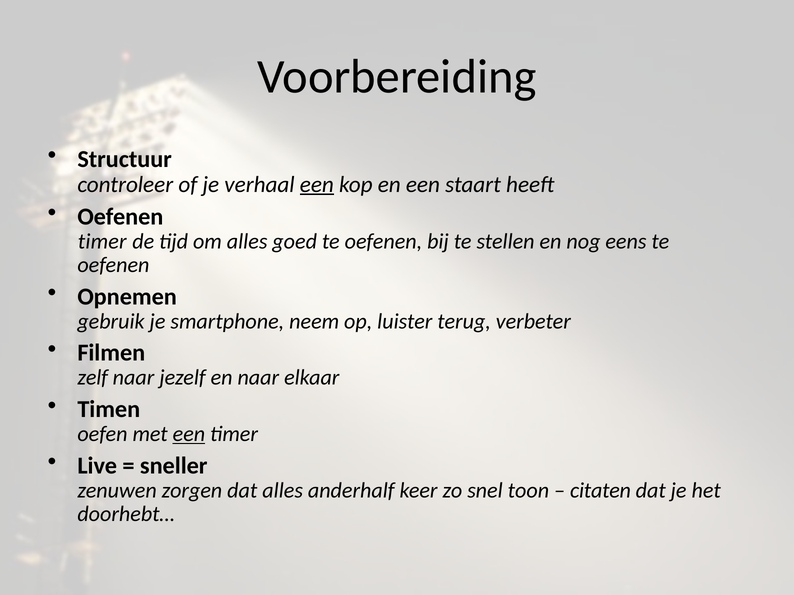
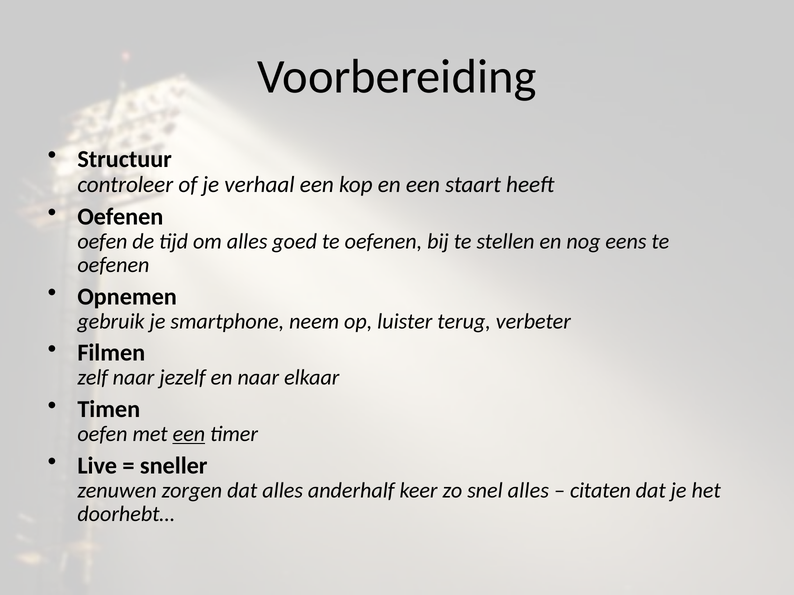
een at (317, 185) underline: present -> none
timer at (102, 241): timer -> oefen
snel toon: toon -> alles
